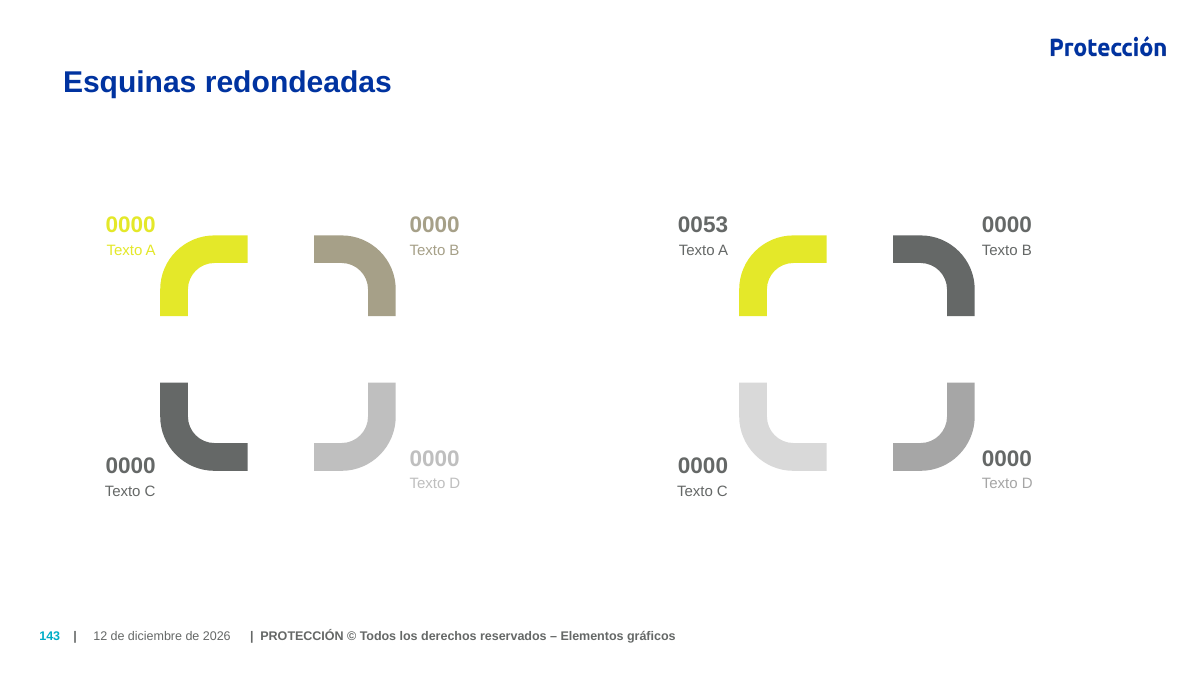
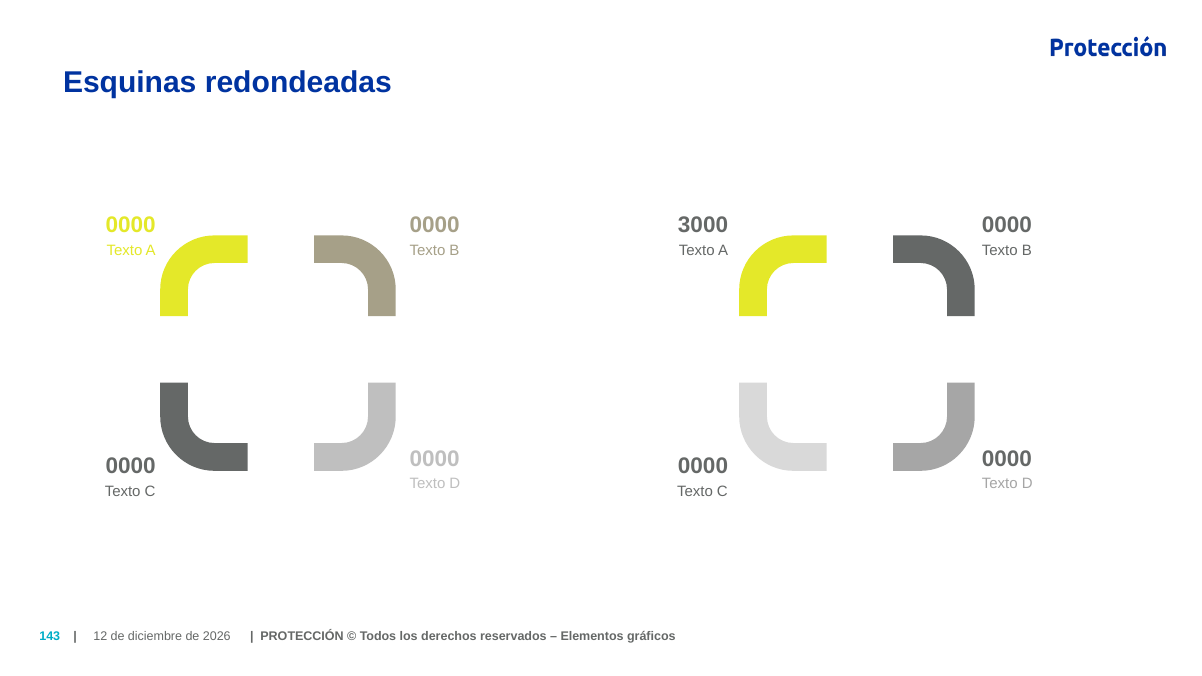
0053: 0053 -> 3000
